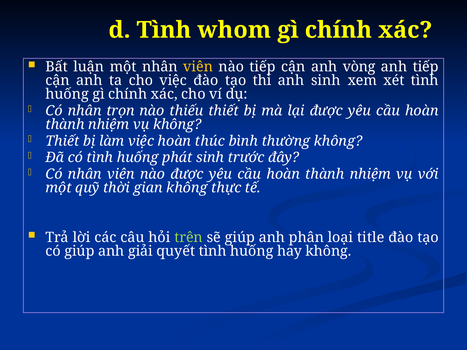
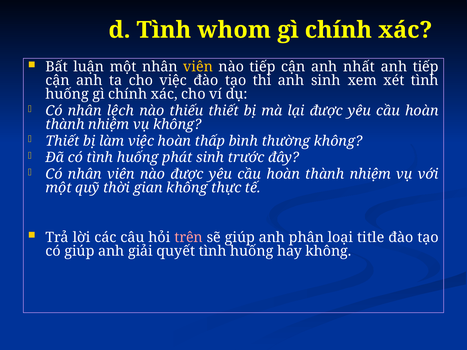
vòng: vòng -> nhất
trọn: trọn -> lệch
thúc: thúc -> thấp
trên colour: light green -> pink
